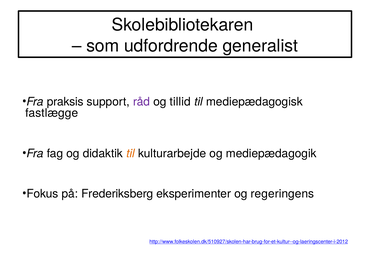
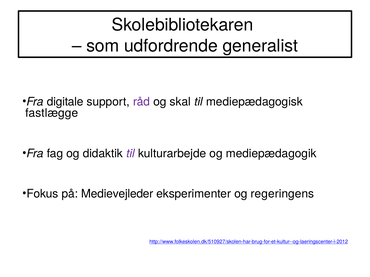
praksis: praksis -> digitale
tillid: tillid -> skal
til at (131, 154) colour: orange -> purple
Frederiksberg: Frederiksberg -> Medievejleder
